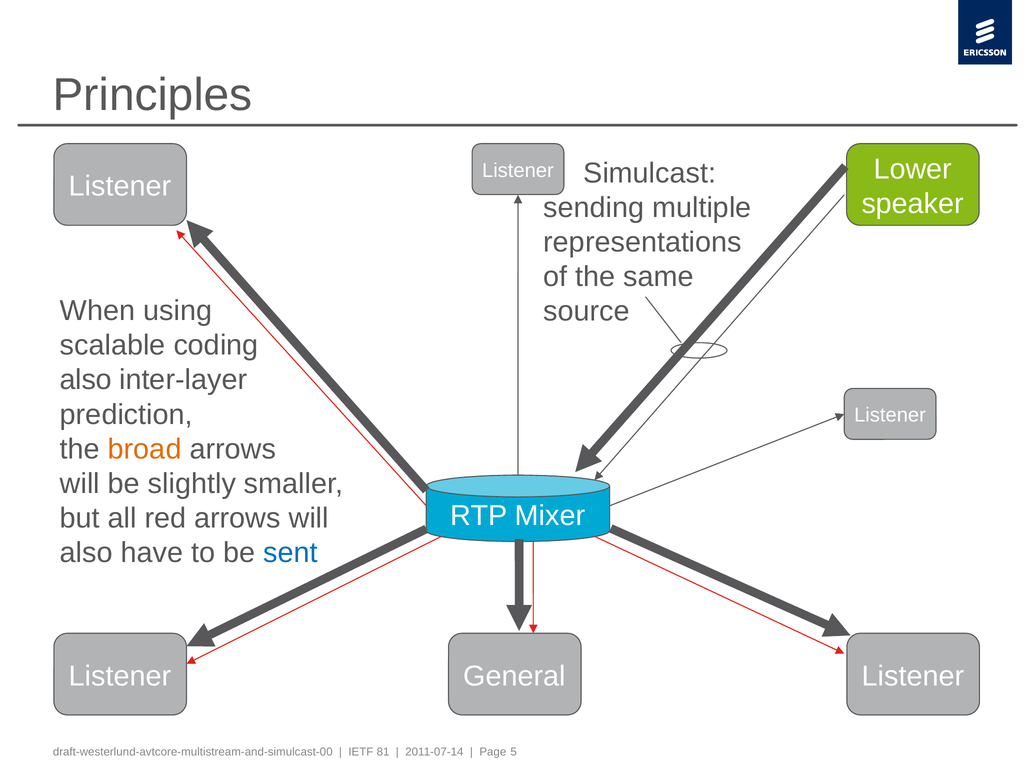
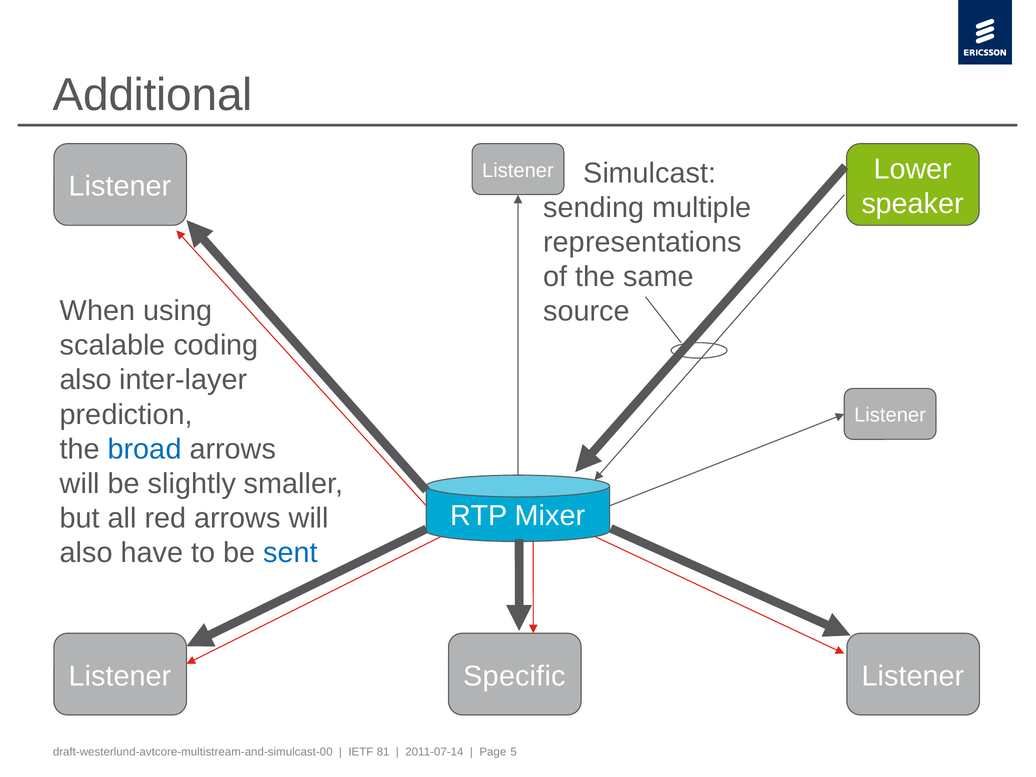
Principles: Principles -> Additional
broad colour: orange -> blue
General: General -> Specific
